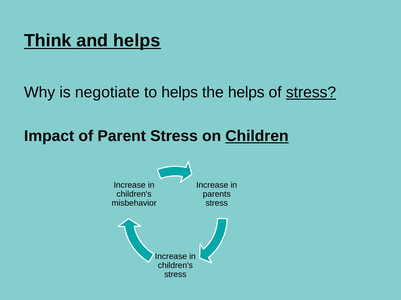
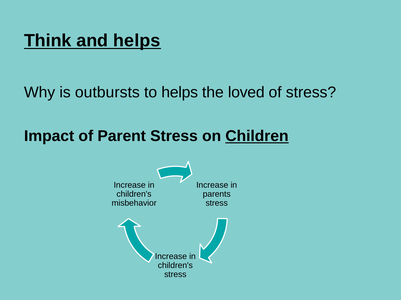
negotiate: negotiate -> outbursts
the helps: helps -> loved
stress at (311, 93) underline: present -> none
